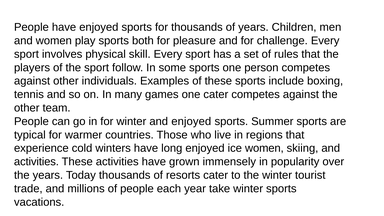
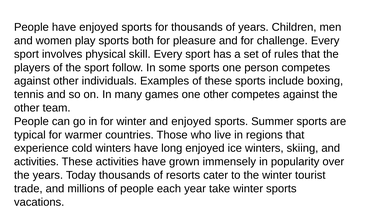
one cater: cater -> other
ice women: women -> winters
